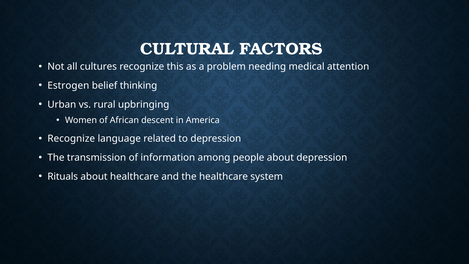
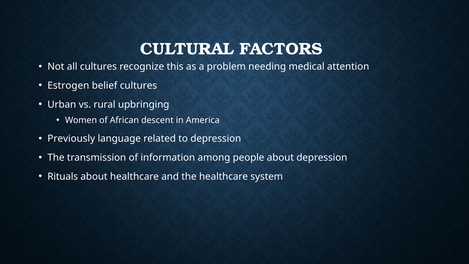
belief thinking: thinking -> cultures
Recognize at (71, 139): Recognize -> Previously
